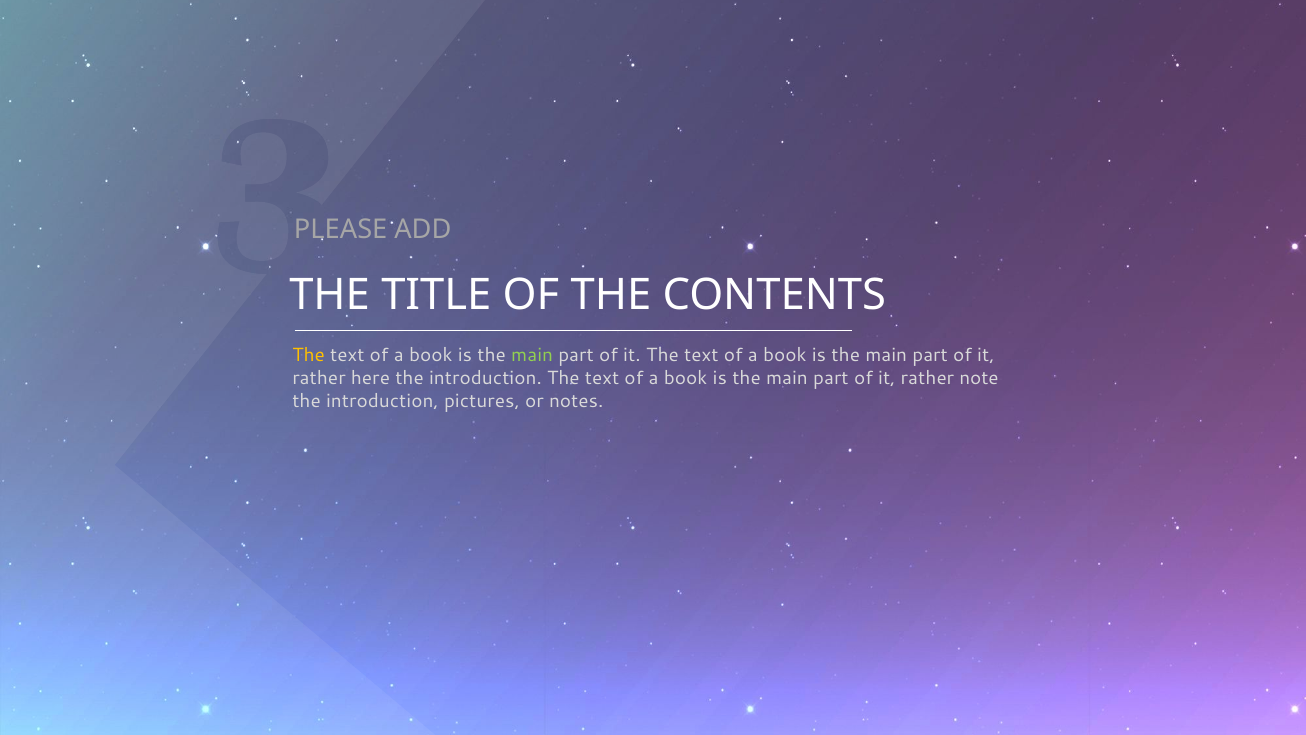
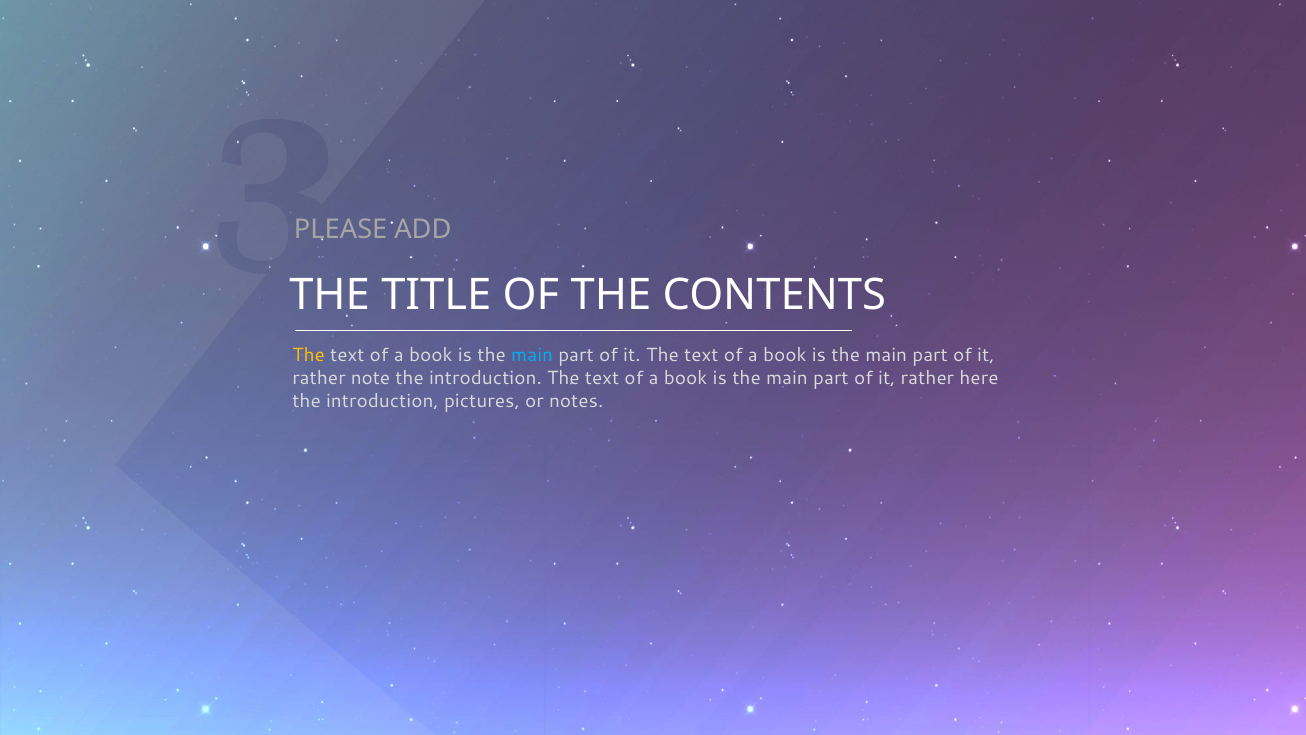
main at (532, 355) colour: light green -> light blue
here: here -> note
note: note -> here
